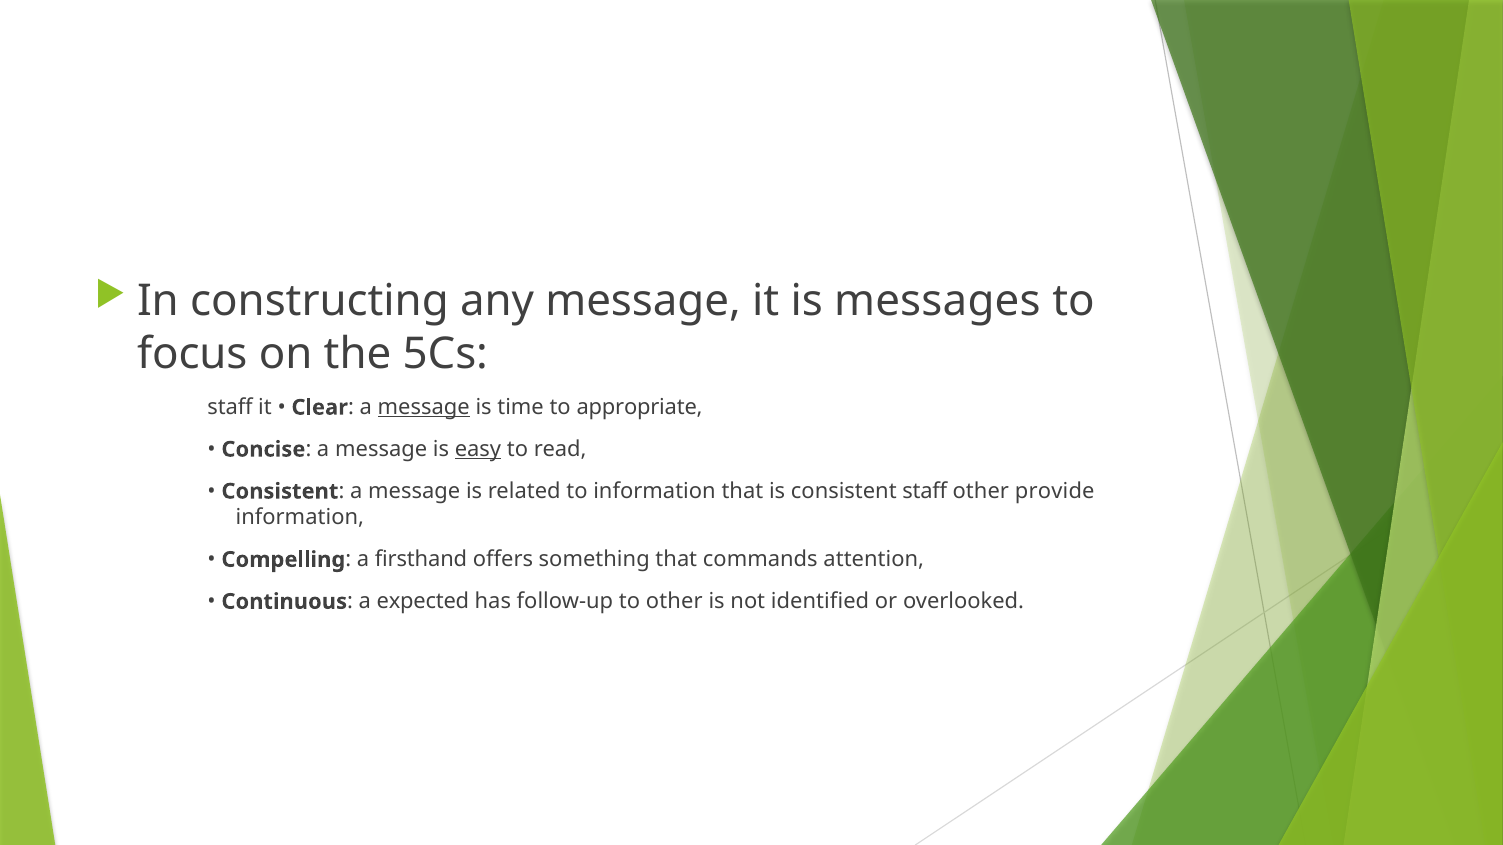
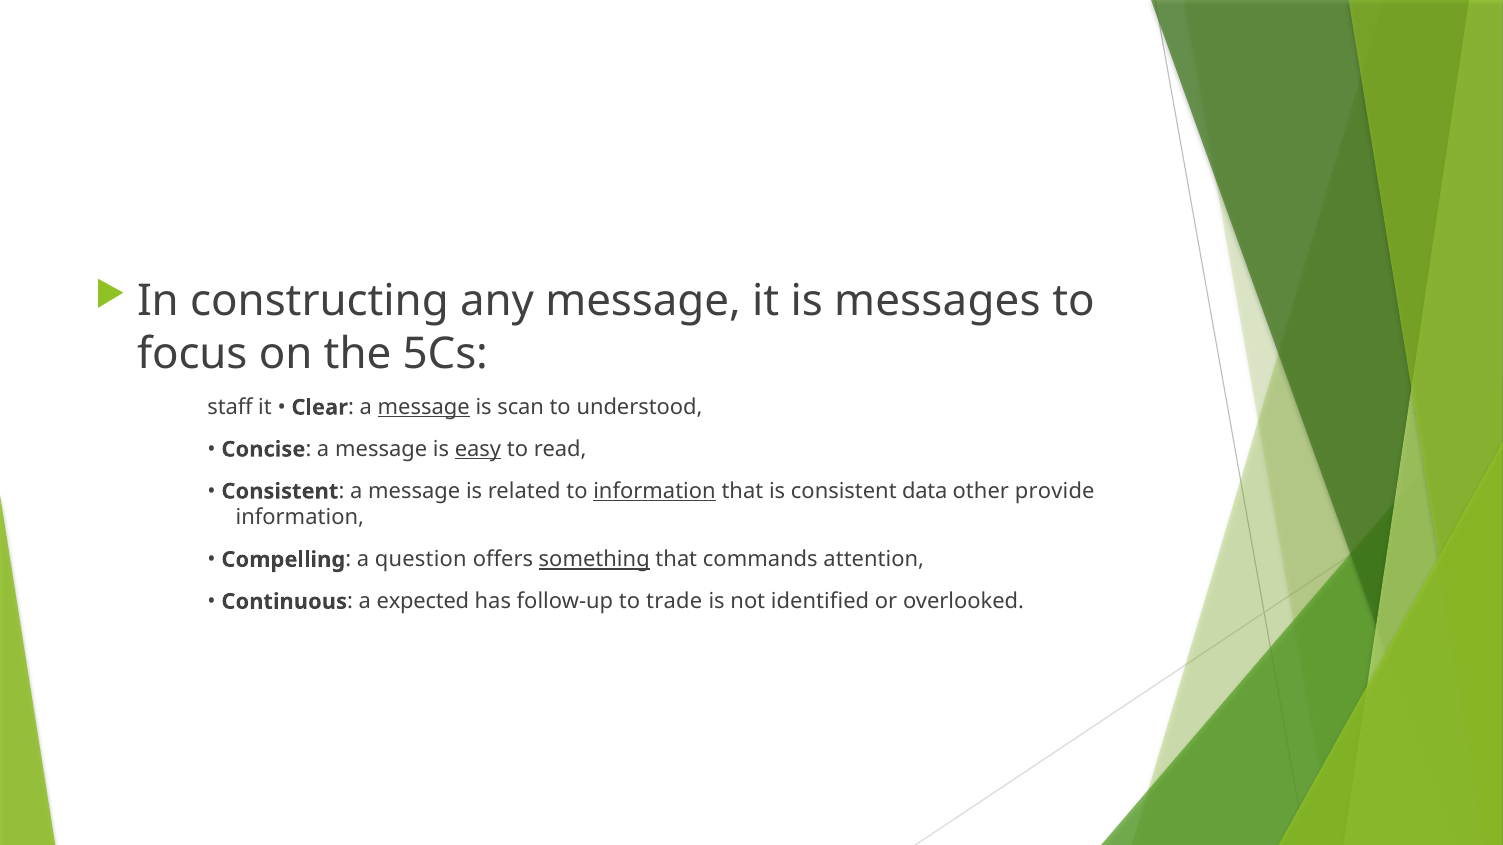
time: time -> scan
appropriate: appropriate -> understood
information at (654, 492) underline: none -> present
consistent staff: staff -> data
firsthand: firsthand -> question
something underline: none -> present
to other: other -> trade
